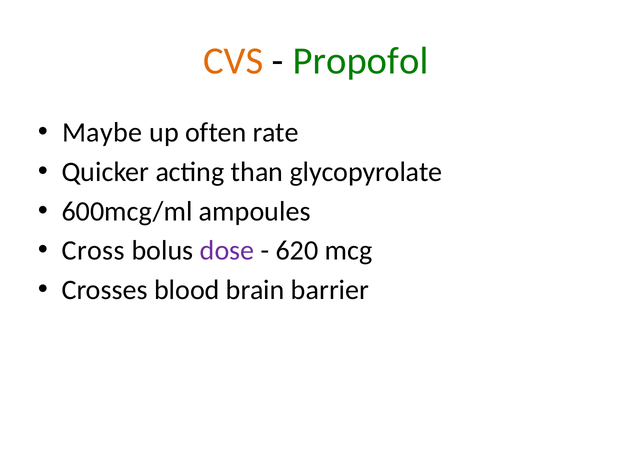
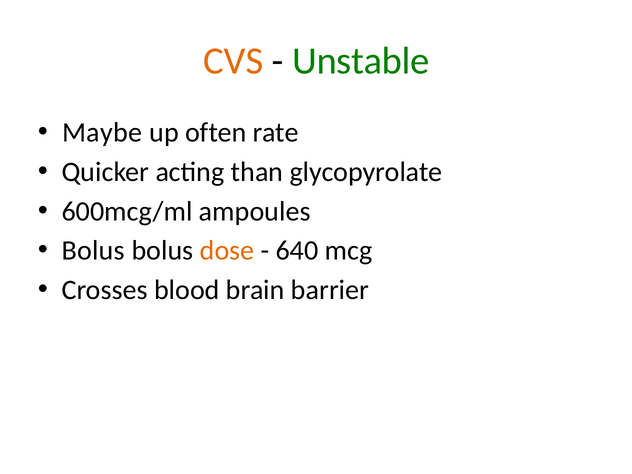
Propofol: Propofol -> Unstable
Cross at (93, 251): Cross -> Bolus
dose colour: purple -> orange
620: 620 -> 640
